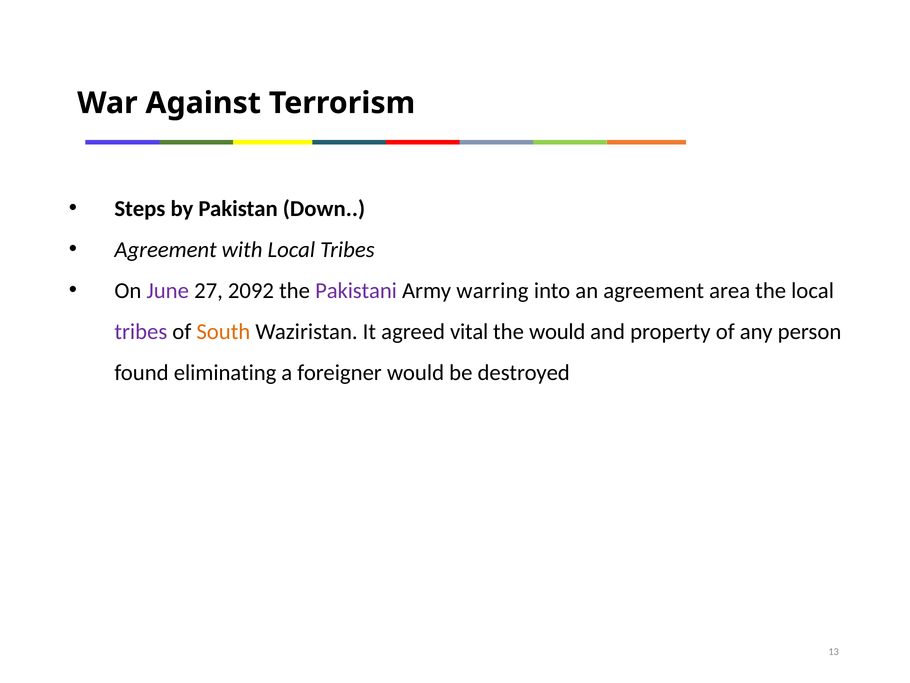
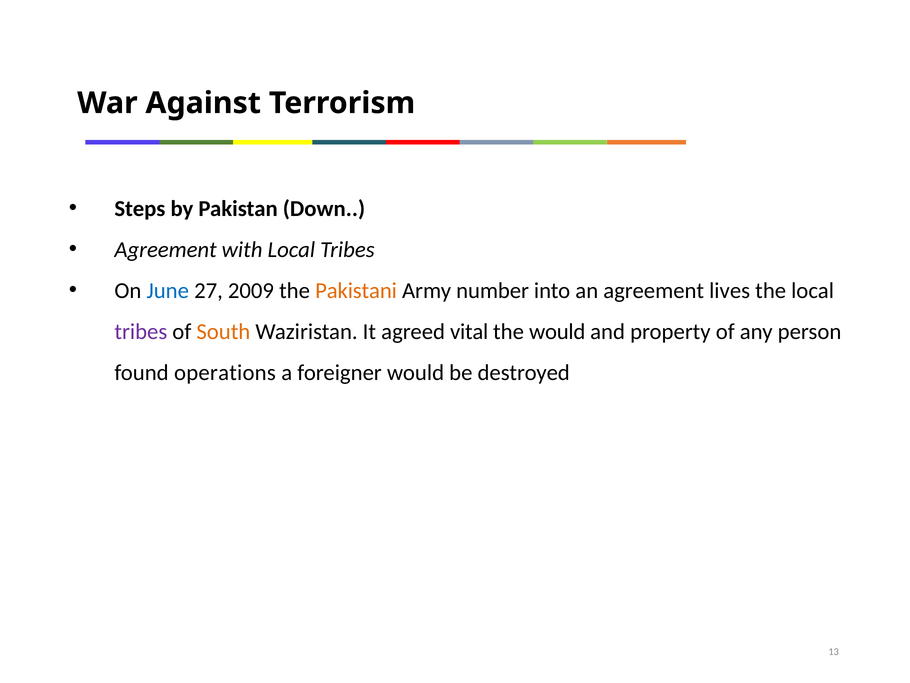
June colour: purple -> blue
2092: 2092 -> 2009
Pakistani colour: purple -> orange
warring: warring -> number
area: area -> lives
eliminating: eliminating -> operations
